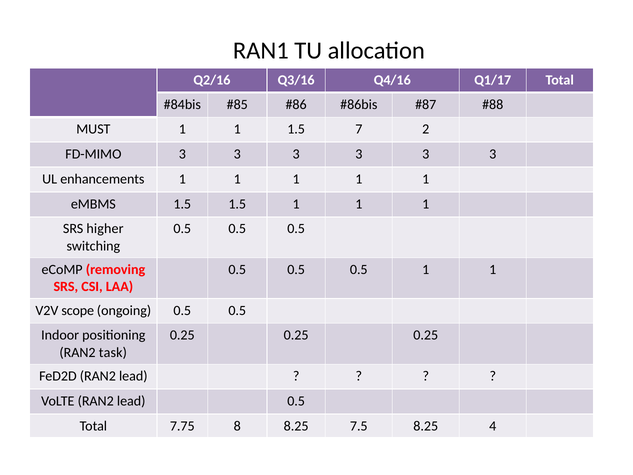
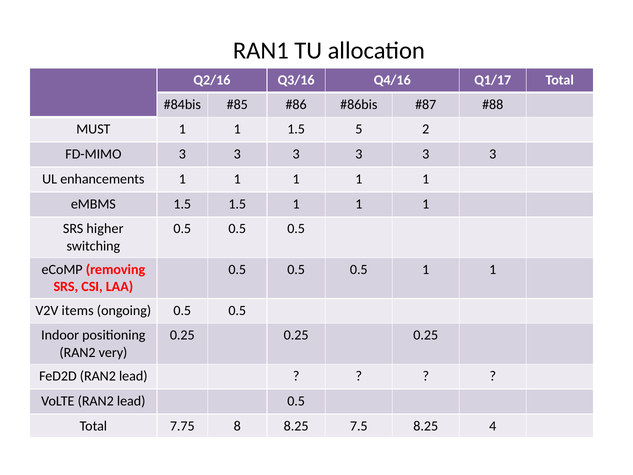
7: 7 -> 5
scope: scope -> items
task: task -> very
